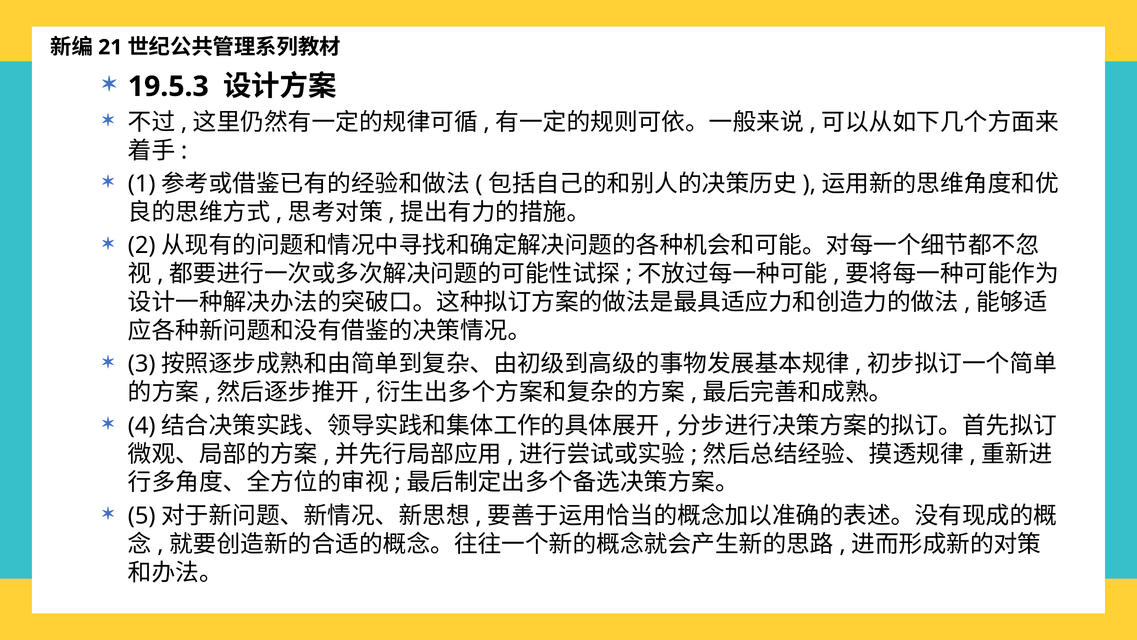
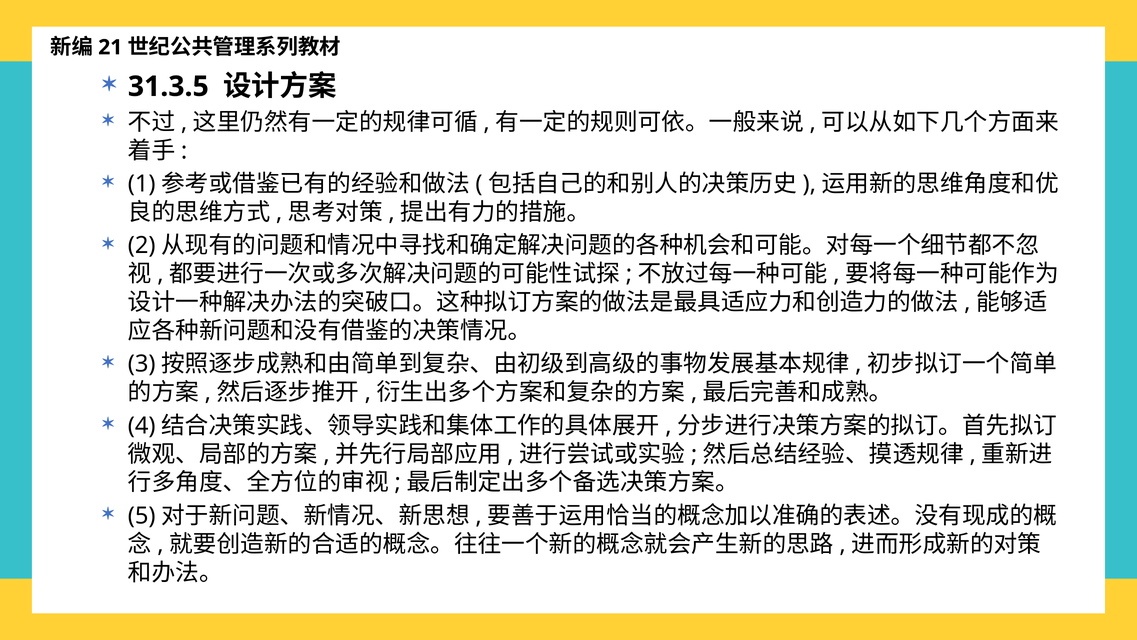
19.5.3: 19.5.3 -> 31.3.5
